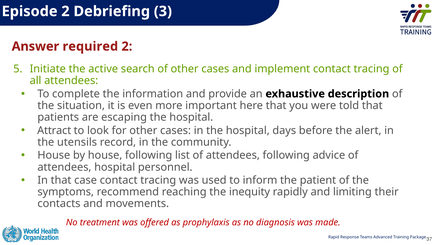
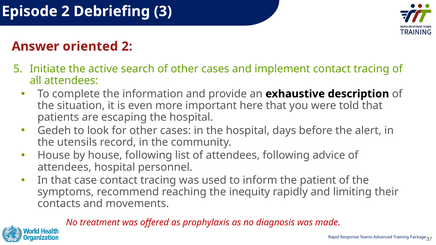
required: required -> oriented
Attract: Attract -> Gedeh
